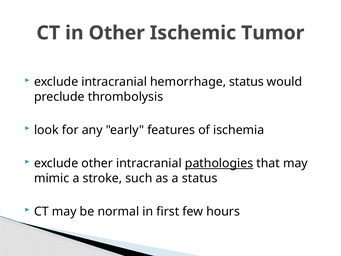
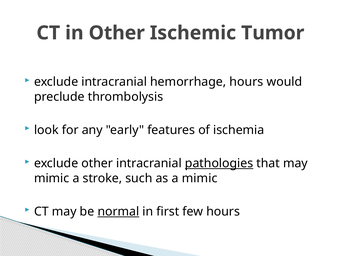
hemorrhage status: status -> hours
a status: status -> mimic
normal underline: none -> present
